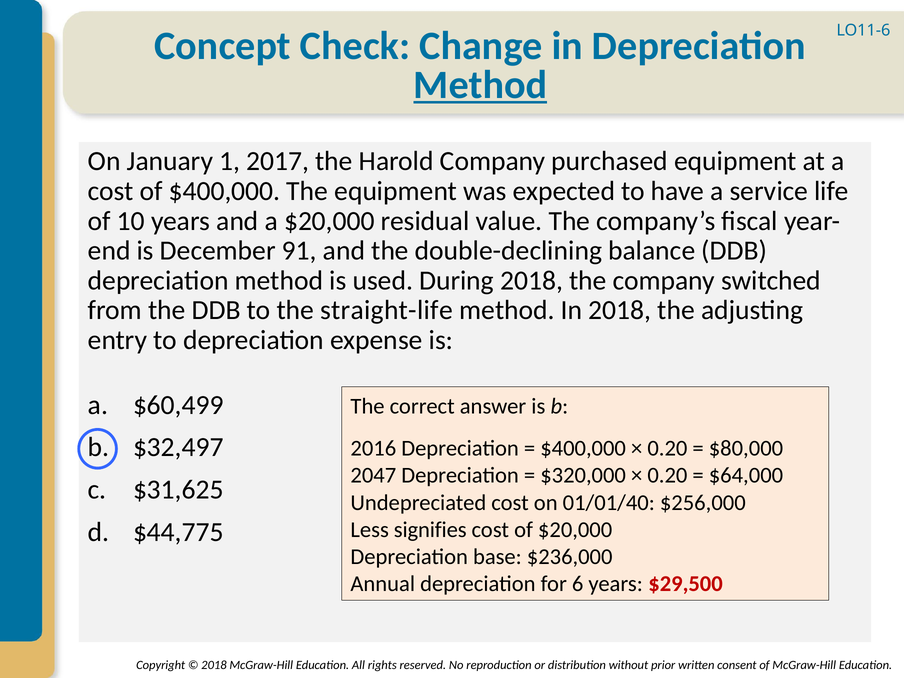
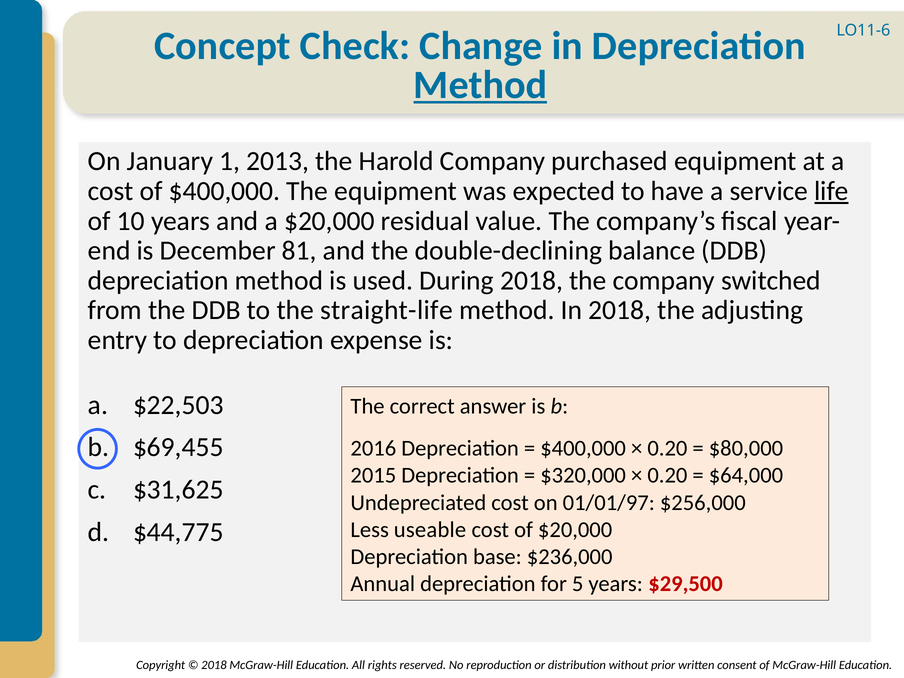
2017: 2017 -> 2013
life underline: none -> present
91: 91 -> 81
$60,499: $60,499 -> $22,503
$32,497: $32,497 -> $69,455
2047: 2047 -> 2015
01/01/40: 01/01/40 -> 01/01/97
signifies: signifies -> useable
6: 6 -> 5
